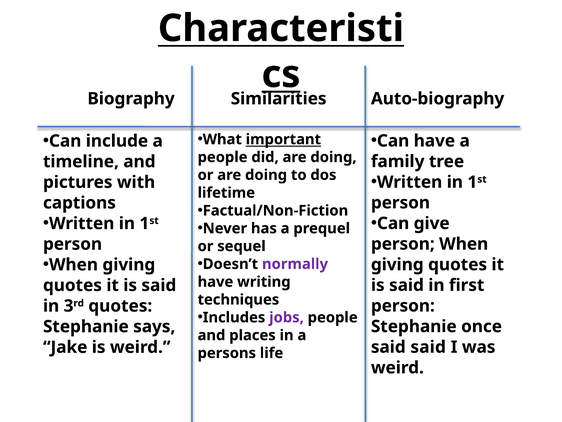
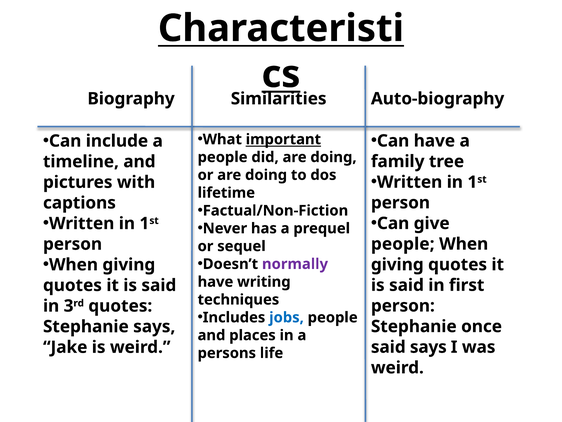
person at (403, 244): person -> people
jobs colour: purple -> blue
said said: said -> says
